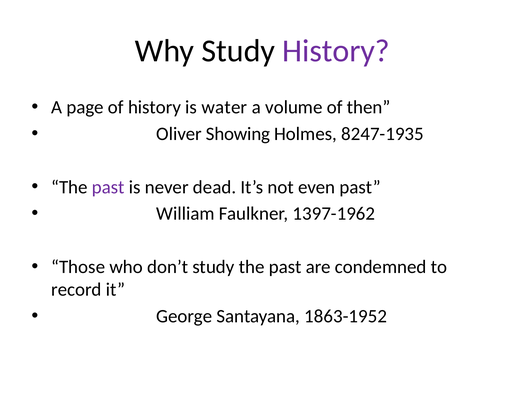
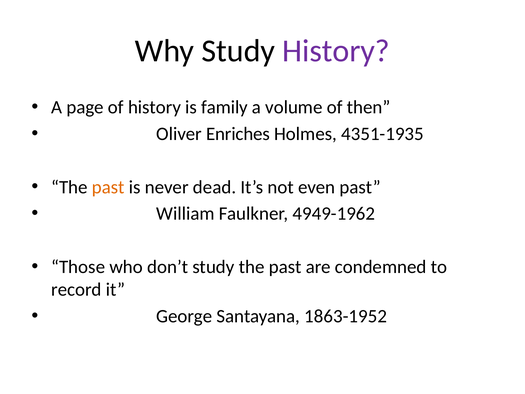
water: water -> family
Showing: Showing -> Enriches
8247-1935: 8247-1935 -> 4351-1935
past at (108, 187) colour: purple -> orange
1397-1962: 1397-1962 -> 4949-1962
